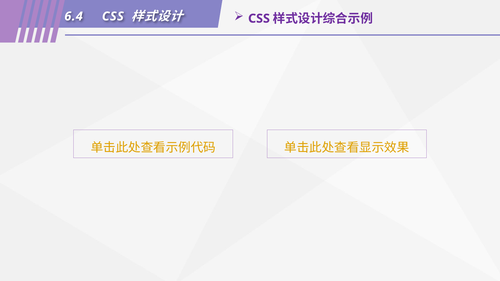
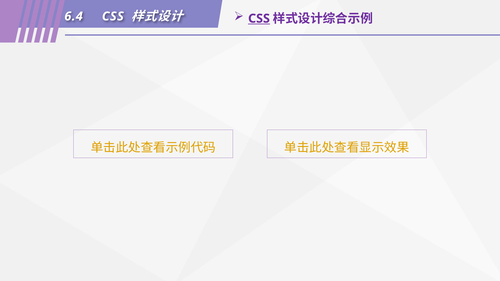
CSS at (259, 19) underline: none -> present
